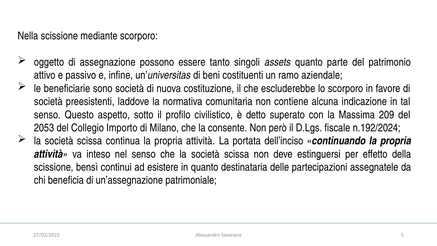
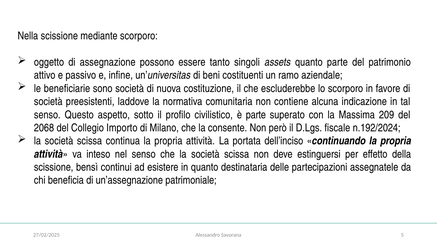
è detto: detto -> parte
2053: 2053 -> 2068
